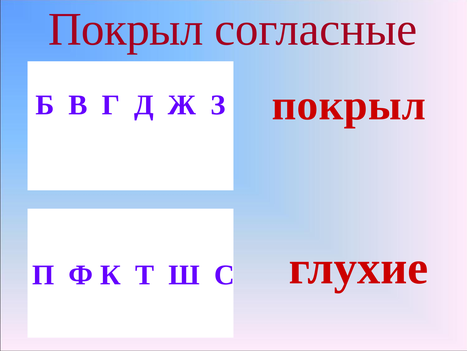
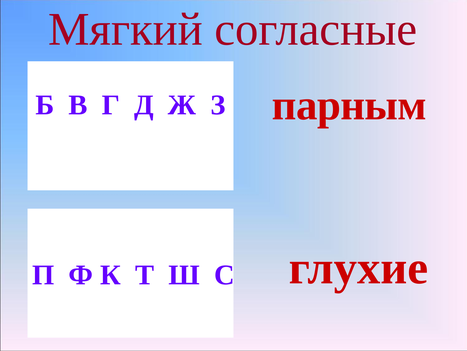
Покрыл at (126, 29): Покрыл -> Мягкий
покрыл at (349, 105): покрыл -> парным
